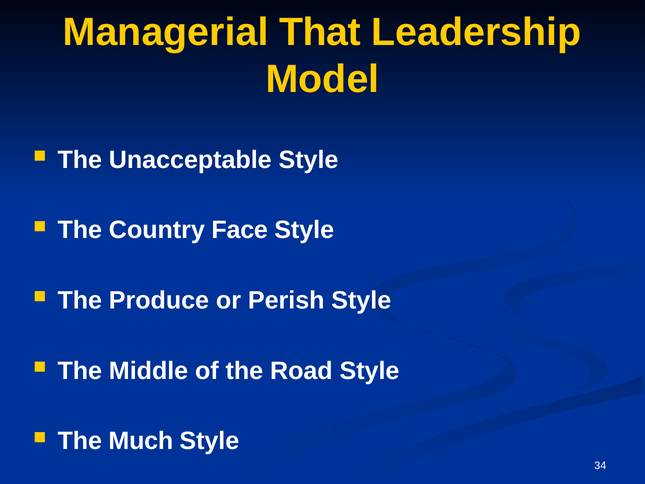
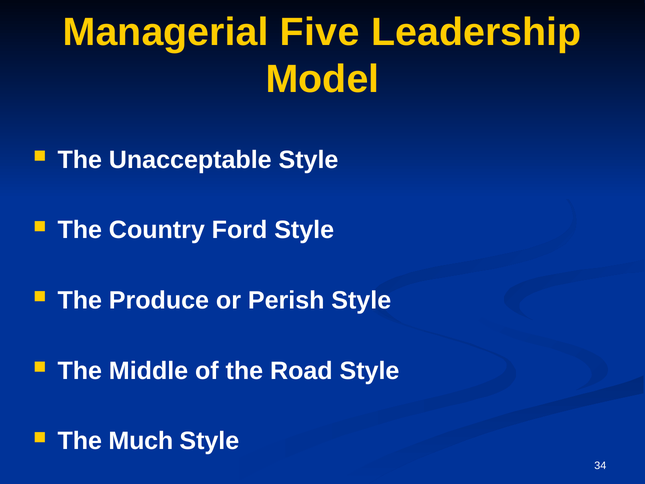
That: That -> Five
Face: Face -> Ford
